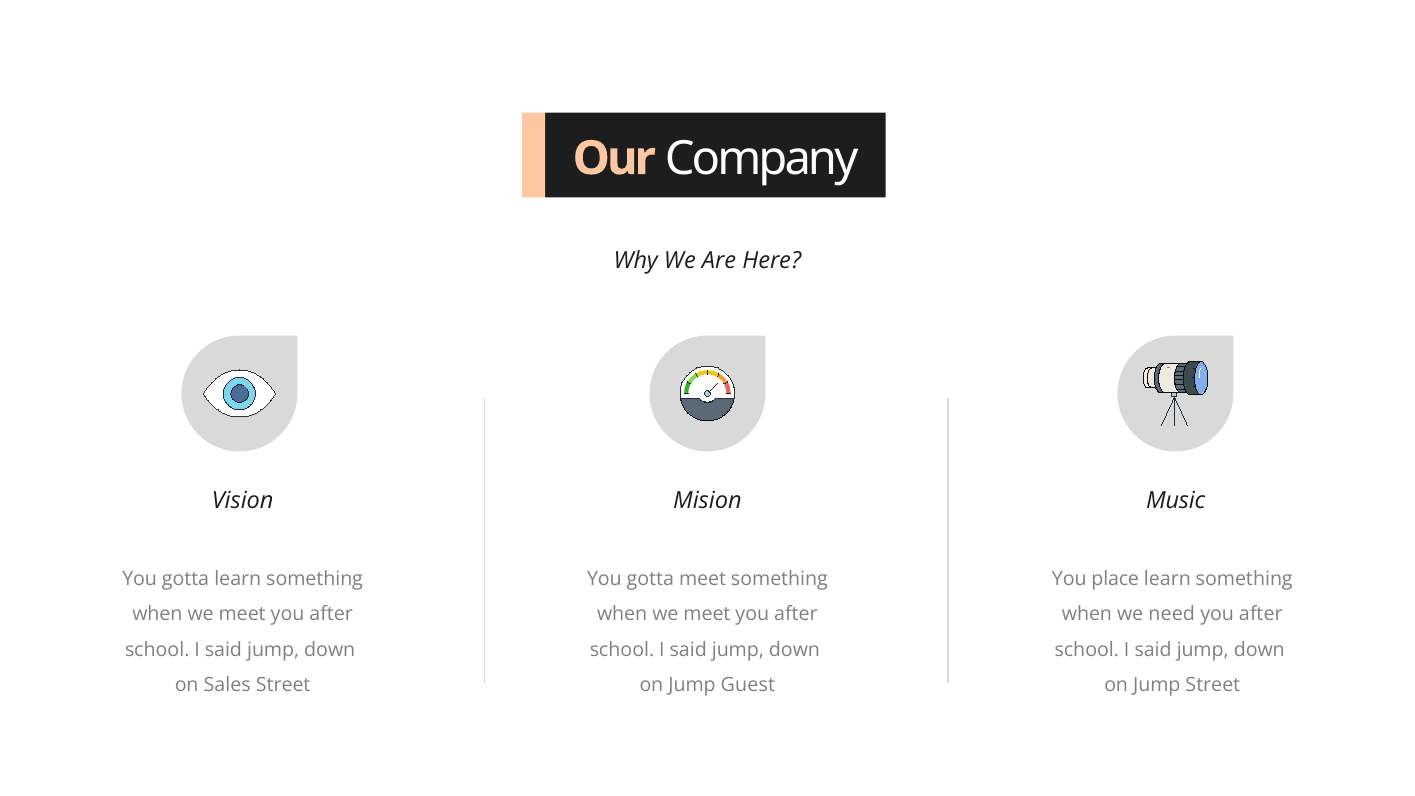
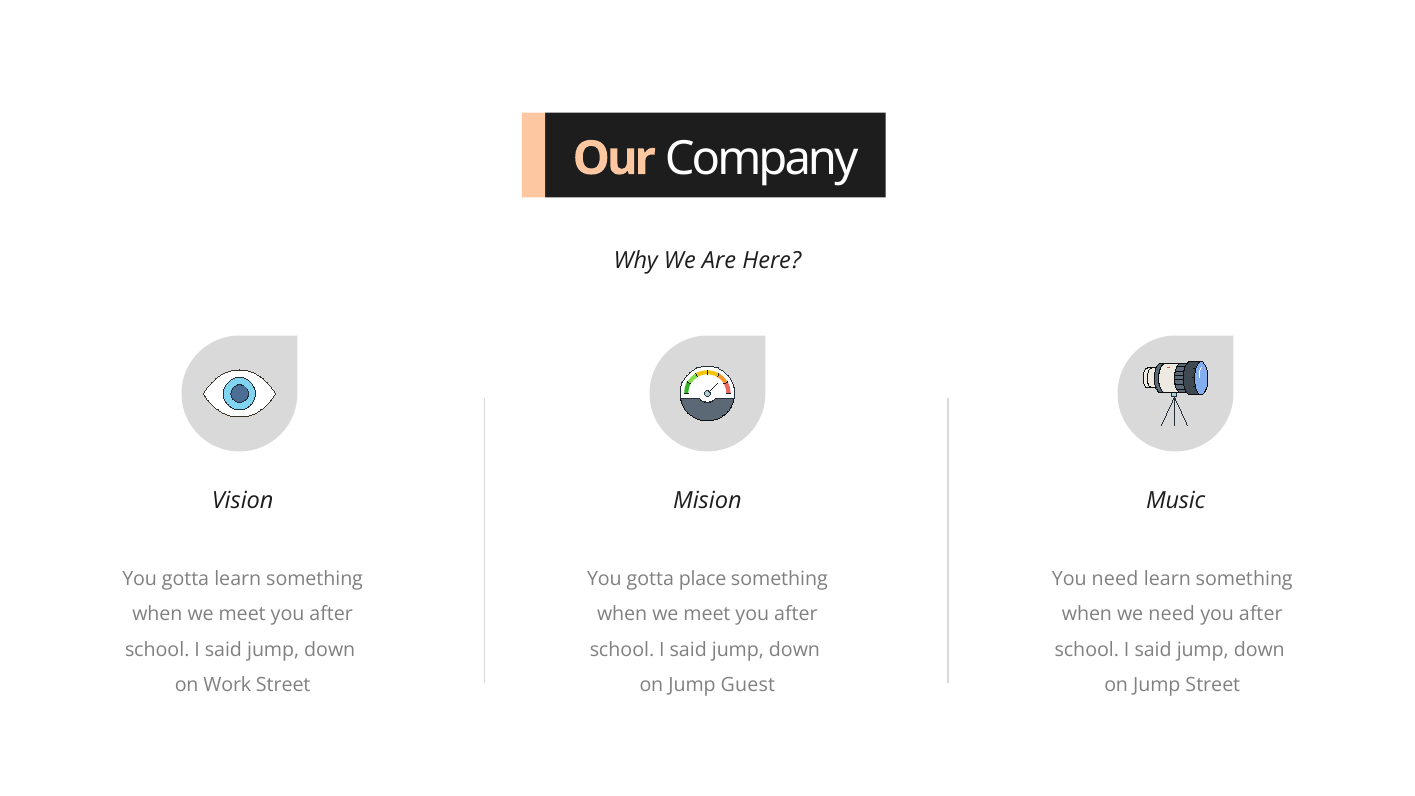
gotta meet: meet -> place
You place: place -> need
Sales: Sales -> Work
